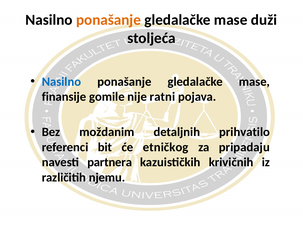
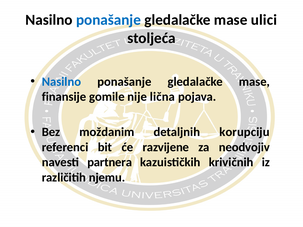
ponašanje at (108, 20) colour: orange -> blue
duži: duži -> ulici
ratni: ratni -> lična
prihvatilo: prihvatilo -> korupciju
etničkog: etničkog -> razvijene
pripadaju: pripadaju -> neodvojiv
